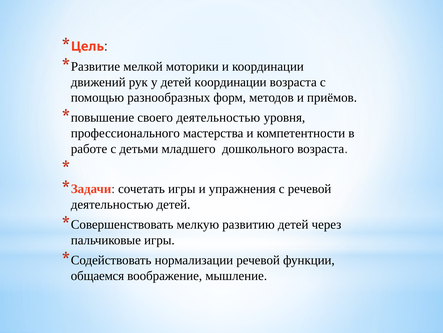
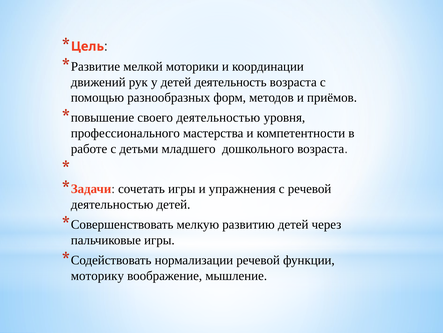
детей координации: координации -> деятельность
общаемся: общаемся -> моторику
